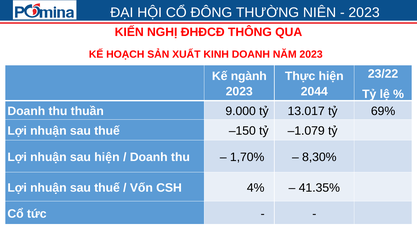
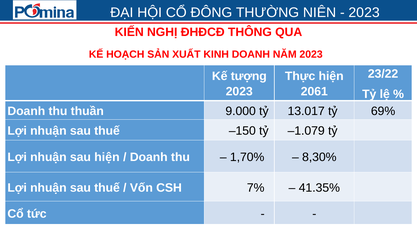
ngành: ngành -> tượng
2044: 2044 -> 2061
4%: 4% -> 7%
